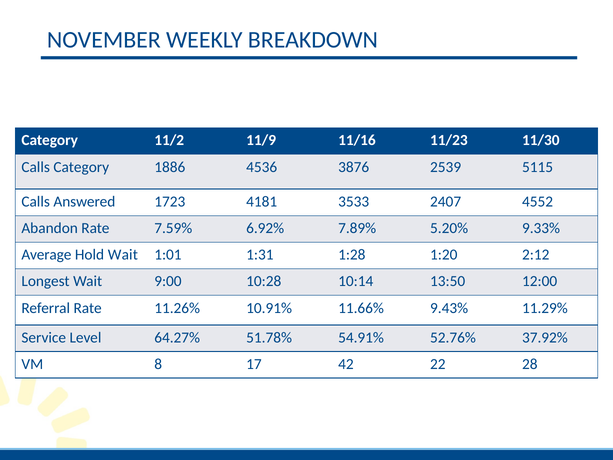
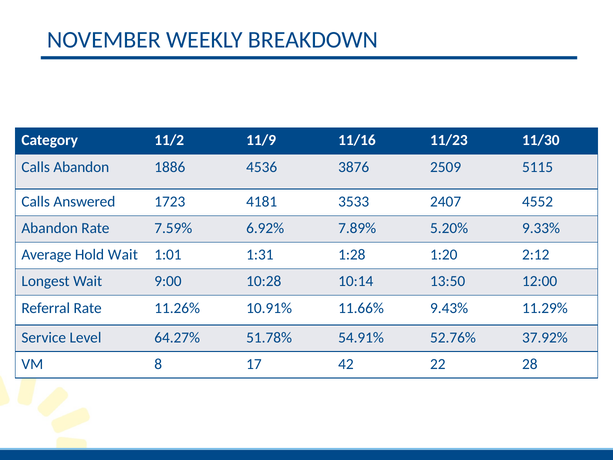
Calls Category: Category -> Abandon
2539: 2539 -> 2509
